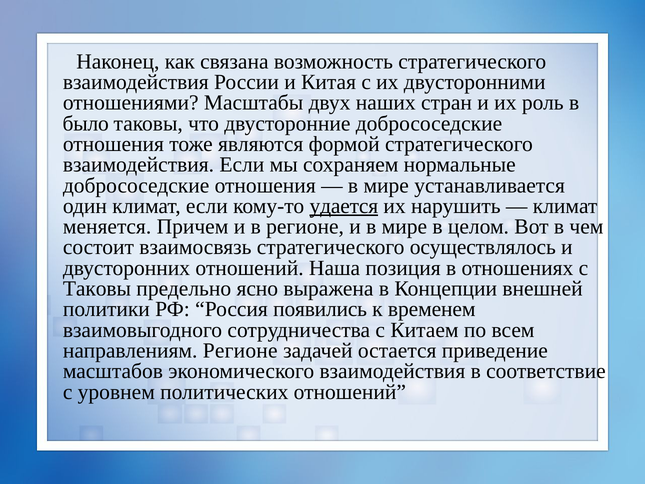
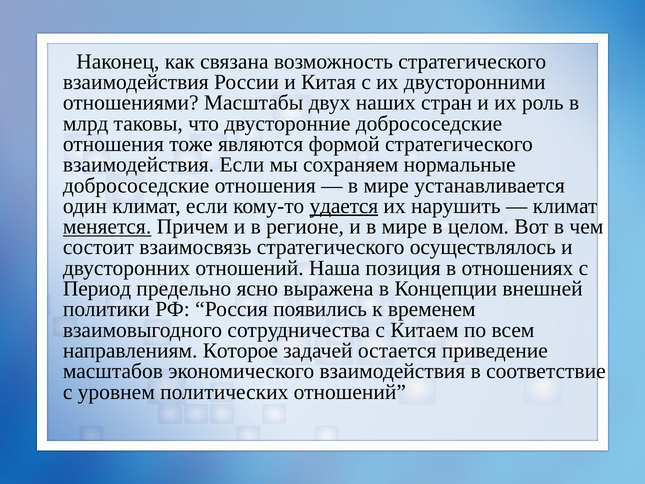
было: было -> млрд
меняется underline: none -> present
Таковы at (97, 289): Таковы -> Период
направлениям Регионе: Регионе -> Которое
